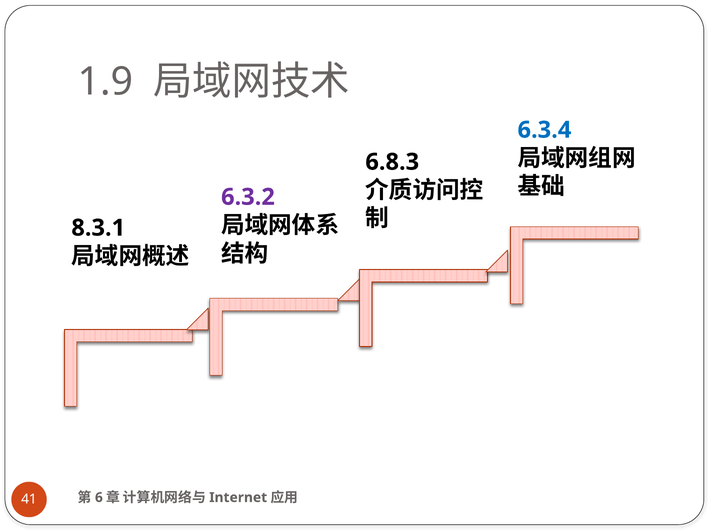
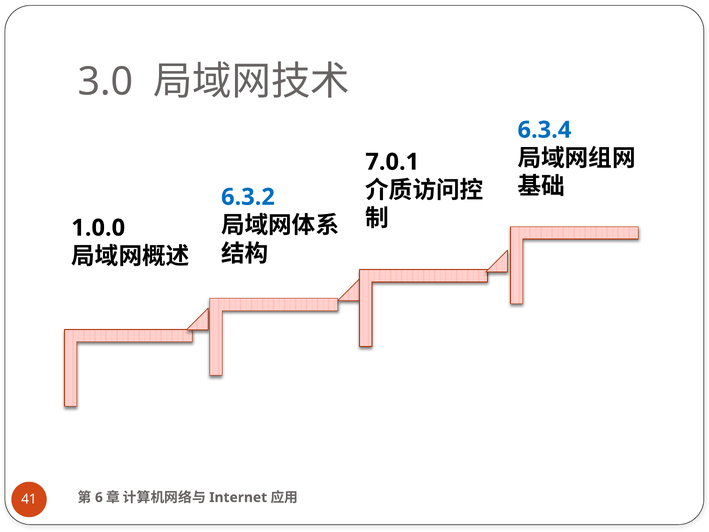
1.9: 1.9 -> 3.0
6.8.3: 6.8.3 -> 7.0.1
6.3.2 colour: purple -> blue
8.3.1: 8.3.1 -> 1.0.0
